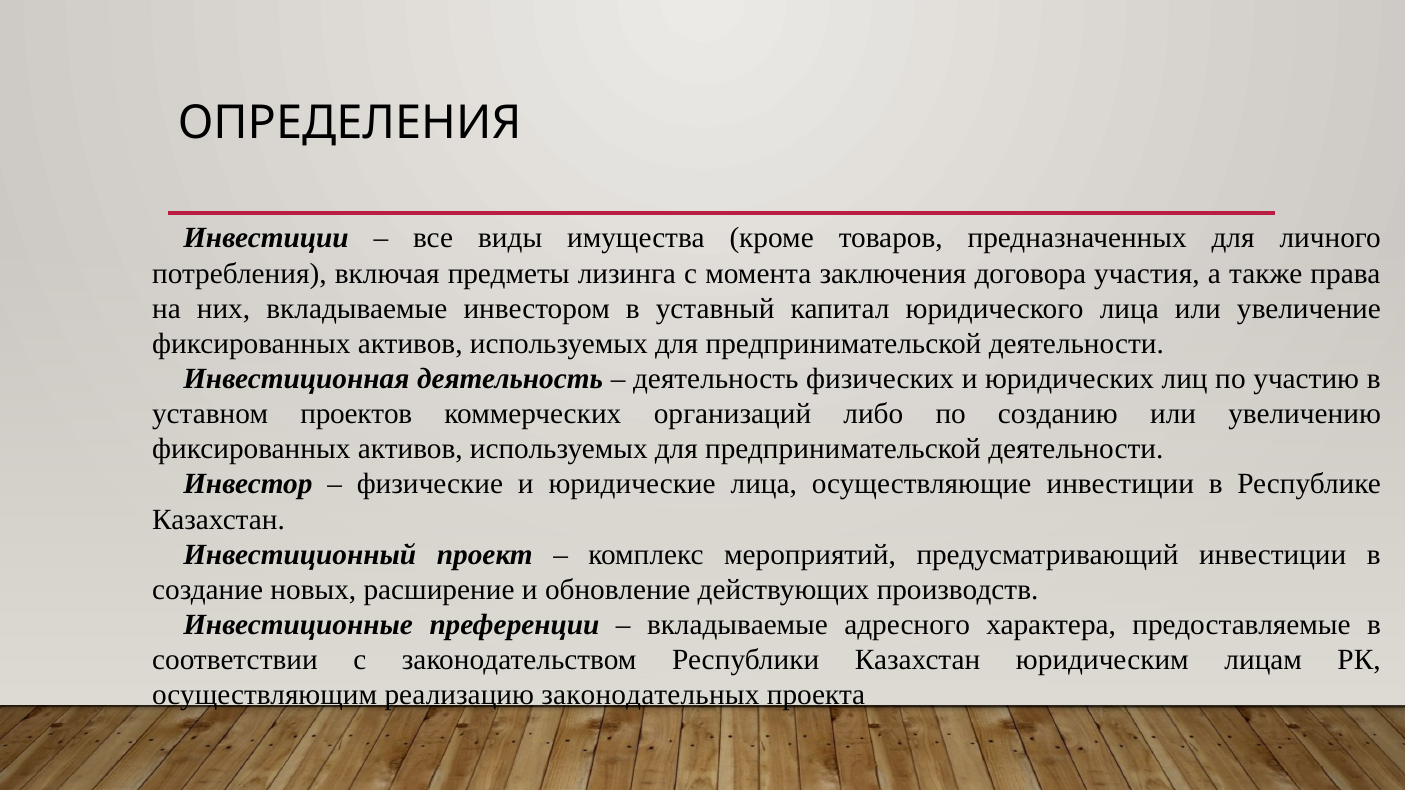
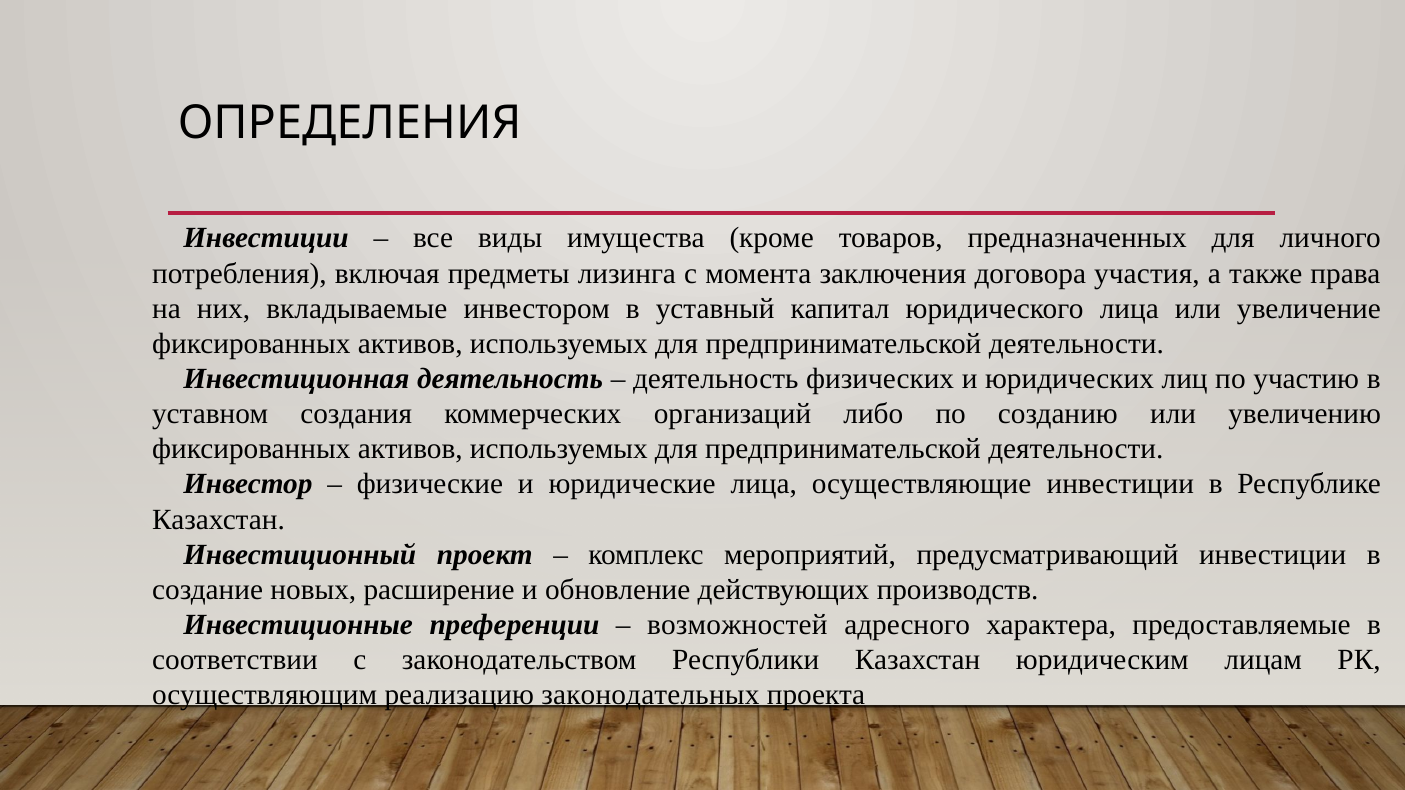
проектов: проектов -> создания
вкладываемые at (737, 625): вкладываемые -> возможностей
